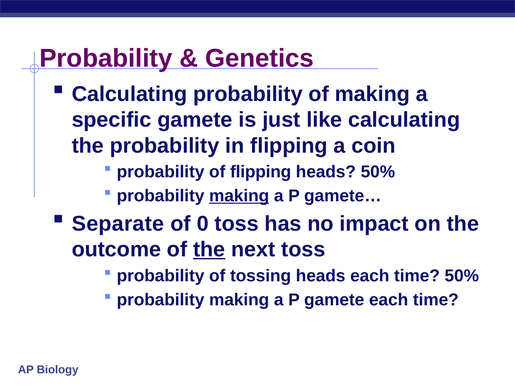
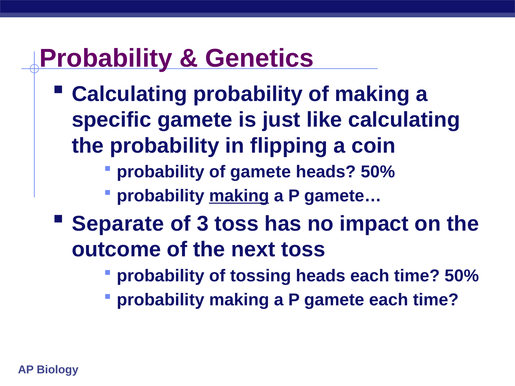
of flipping: flipping -> gamete
0: 0 -> 3
the at (209, 250) underline: present -> none
